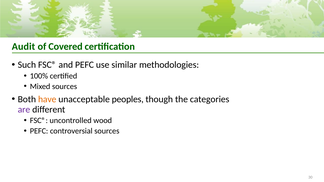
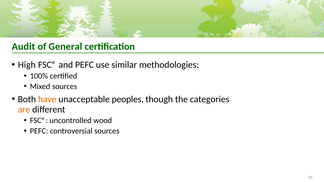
Covered: Covered -> General
Such: Such -> High
are colour: purple -> orange
